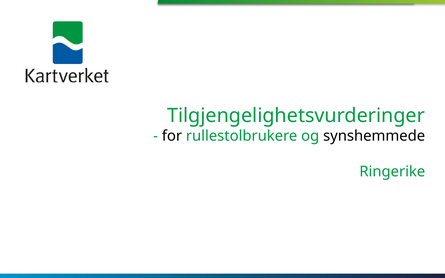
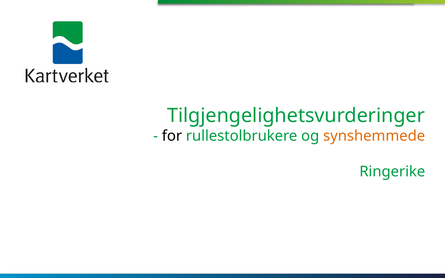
synshemmede colour: black -> orange
